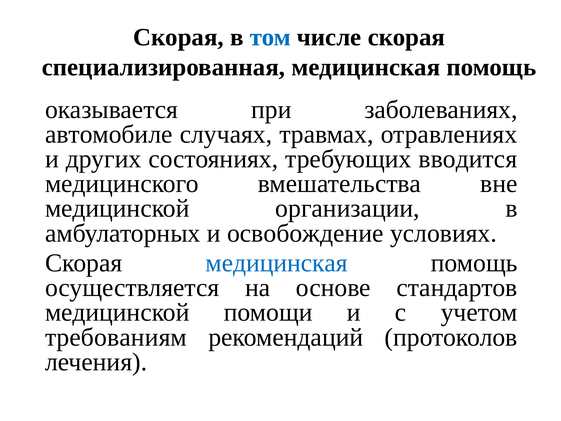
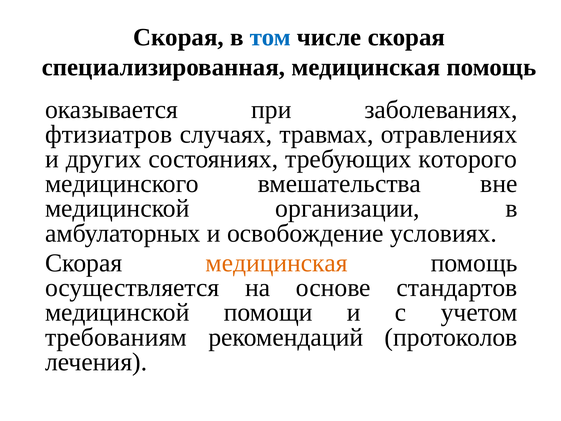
автомобиле: автомобиле -> фтизиатров
вводится: вводится -> которого
медицинская at (277, 263) colour: blue -> orange
